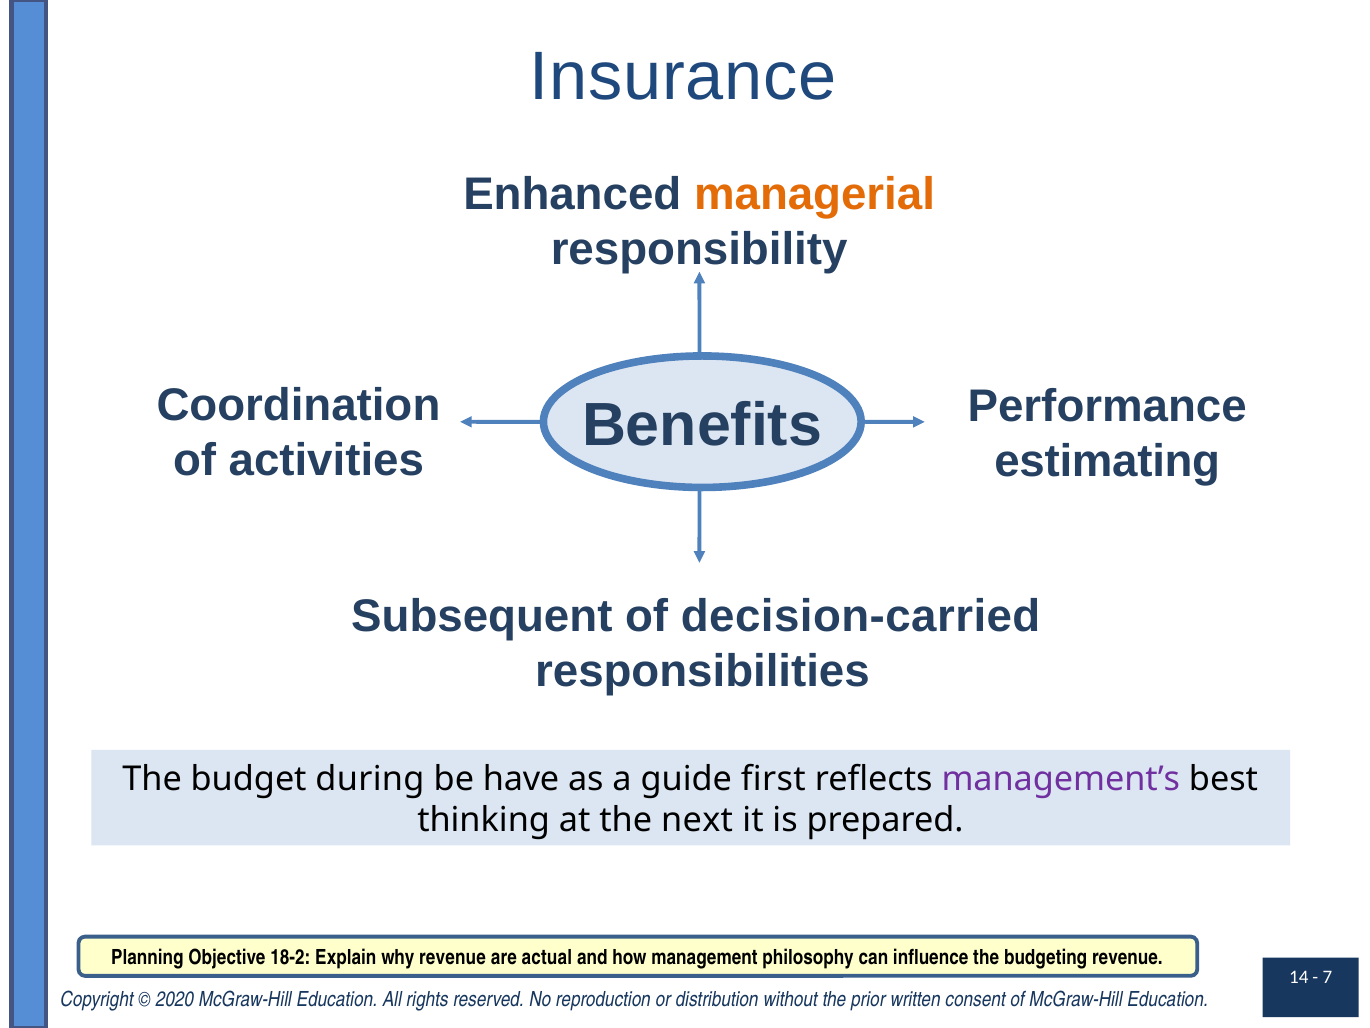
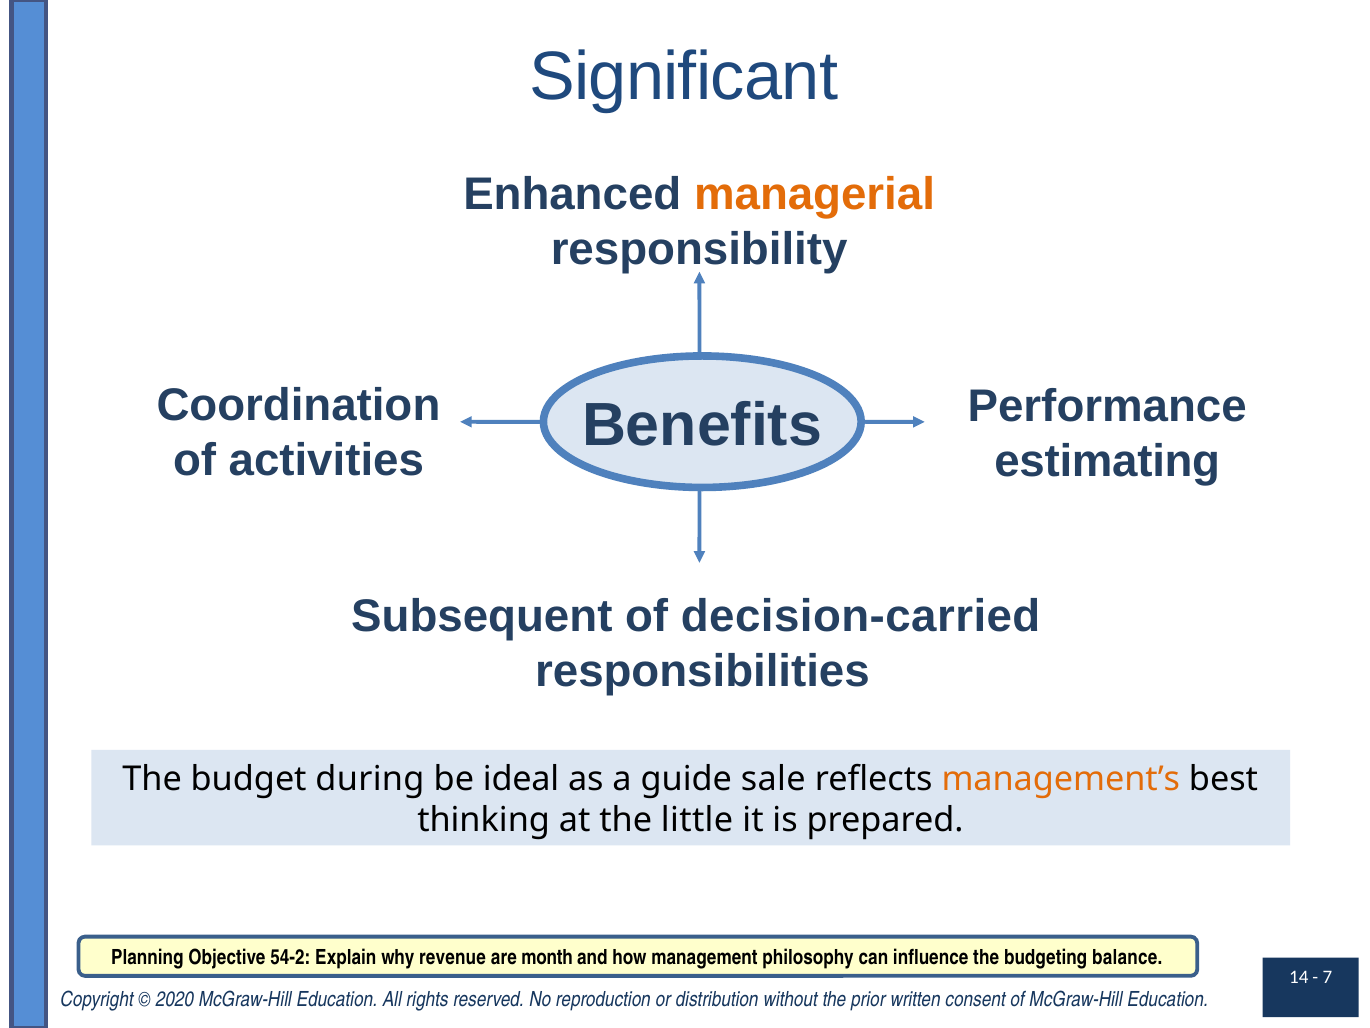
Insurance: Insurance -> Significant
have: have -> ideal
first: first -> sale
management’s colour: purple -> orange
next: next -> little
18-2: 18-2 -> 54-2
actual: actual -> month
budgeting revenue: revenue -> balance
